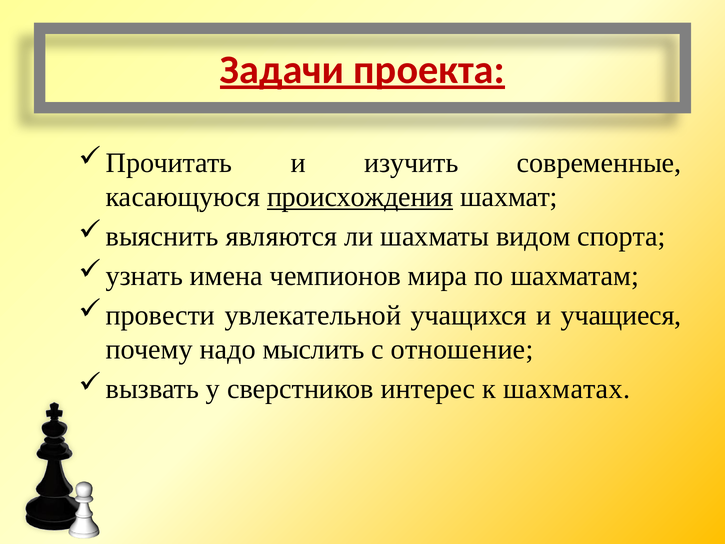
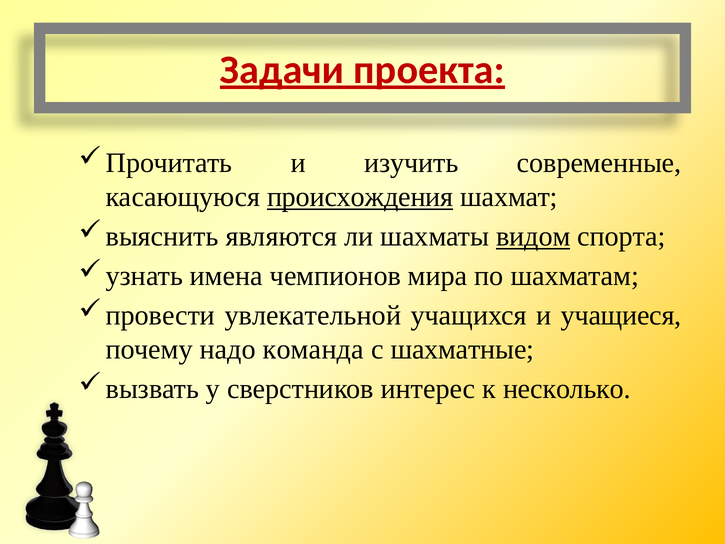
видом underline: none -> present
мыслить: мыслить -> команда
отношение: отношение -> шахматные
шахматах: шахматах -> несколько
